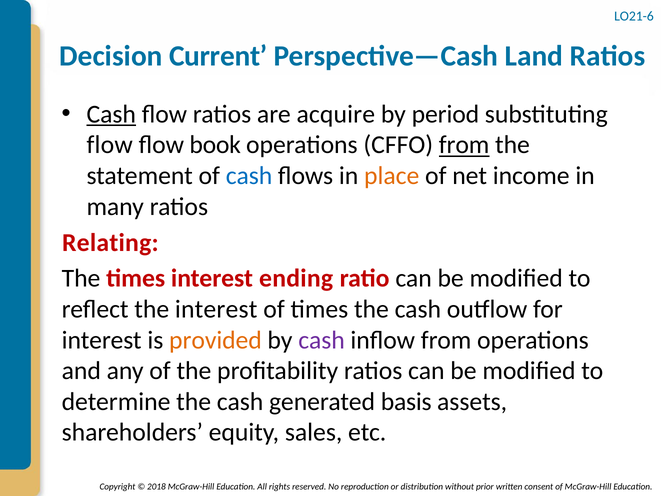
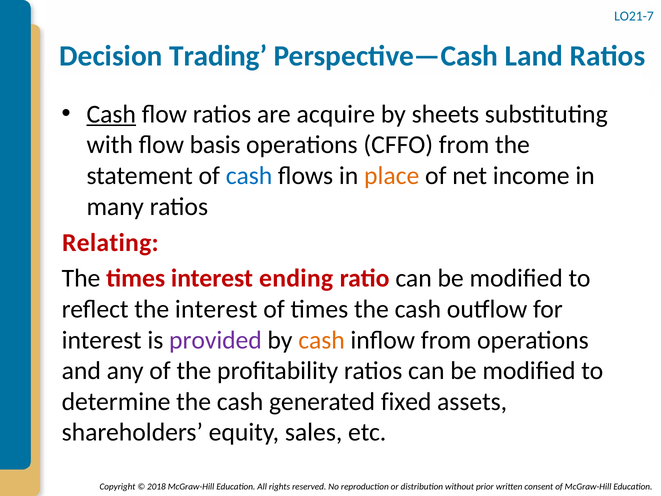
LO21-6: LO21-6 -> LO21-7
Current: Current -> Trading
period: period -> sheets
flow at (110, 145): flow -> with
book: book -> basis
from at (464, 145) underline: present -> none
provided colour: orange -> purple
cash at (322, 340) colour: purple -> orange
basis: basis -> fixed
